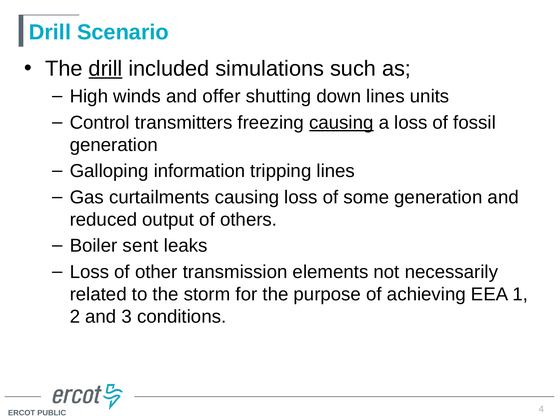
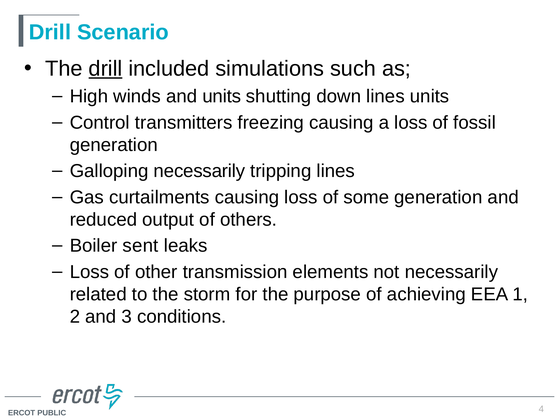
and offer: offer -> units
causing at (341, 123) underline: present -> none
Galloping information: information -> necessarily
